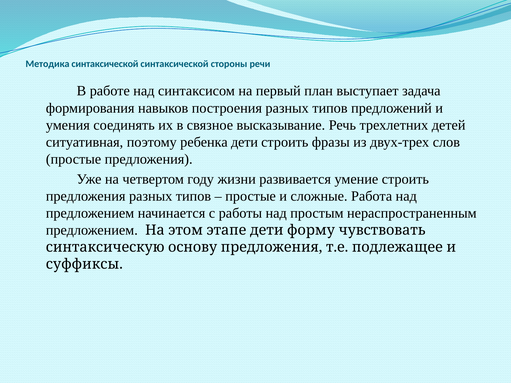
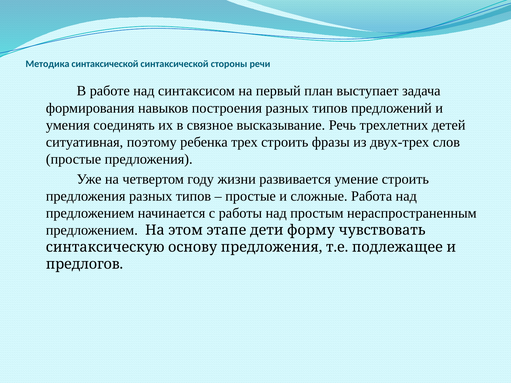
ребенка дети: дети -> трех
суффиксы: суффиксы -> предлогов
